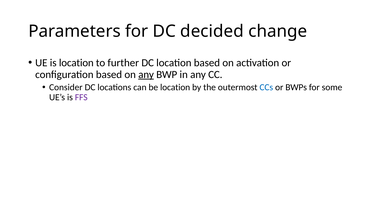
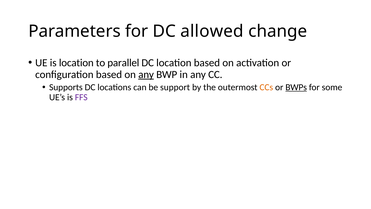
decided: decided -> allowed
further: further -> parallel
Consider: Consider -> Supports
be location: location -> support
CCs colour: blue -> orange
BWPs underline: none -> present
